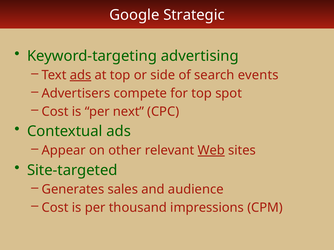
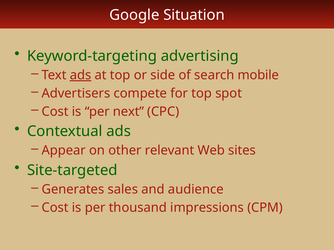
Strategic: Strategic -> Situation
events: events -> mobile
Web underline: present -> none
